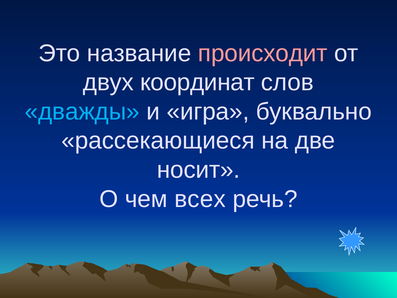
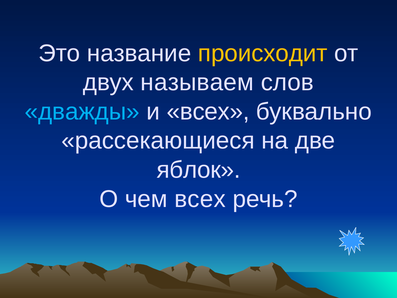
происходит colour: pink -> yellow
координат: координат -> называем
и игра: игра -> всех
носит: носит -> яблок
